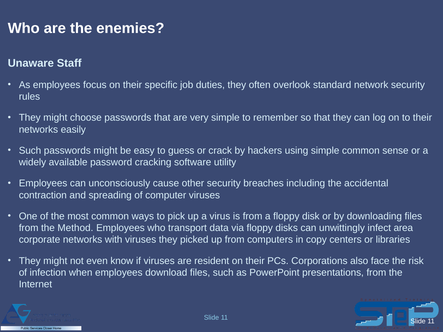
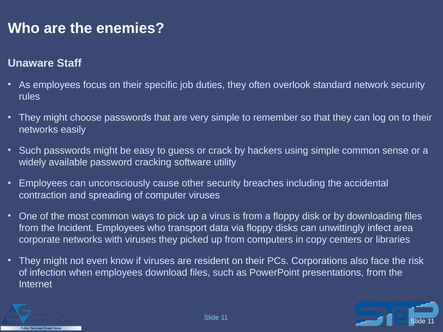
Method: Method -> Incident
